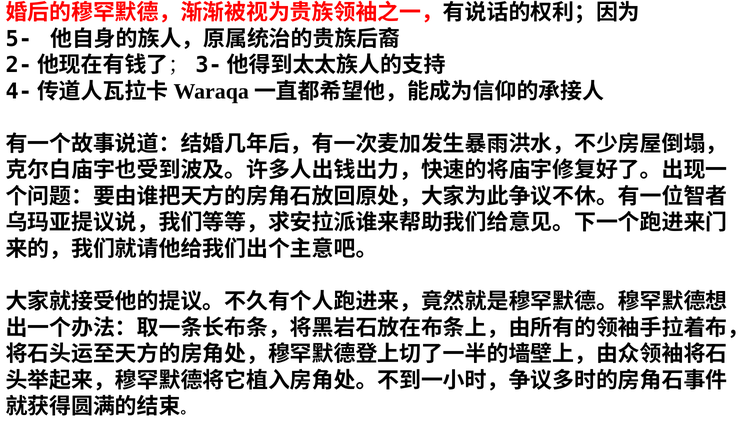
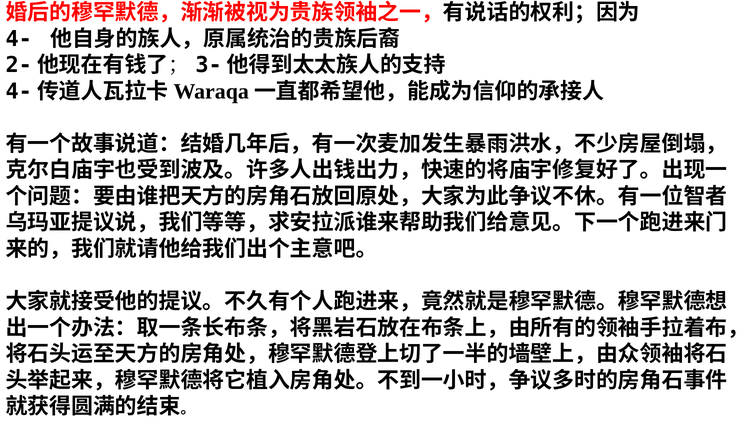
5-: 5- -> 4-
